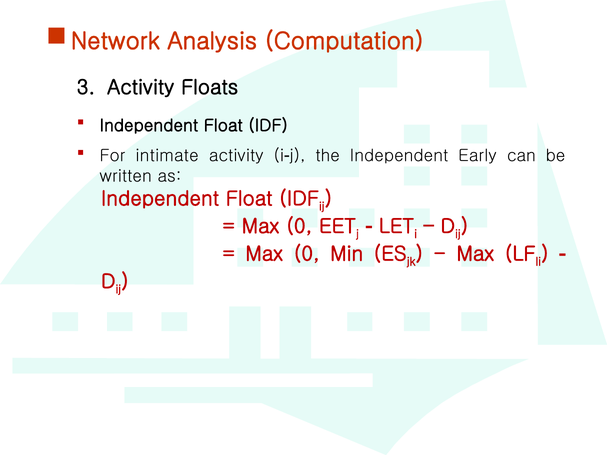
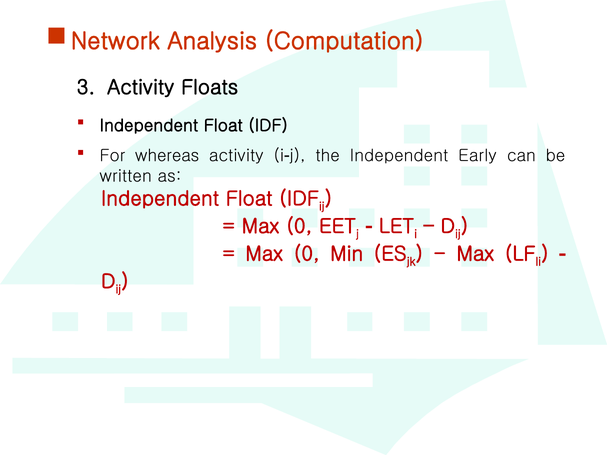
intimate: intimate -> whereas
